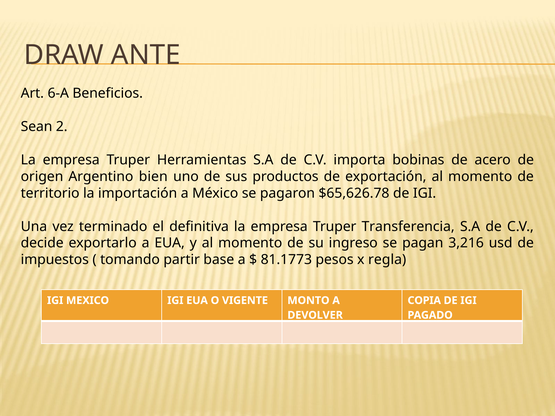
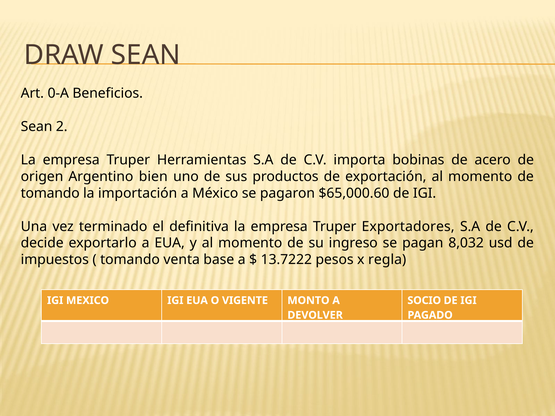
DRAW ANTE: ANTE -> SEAN
6-A: 6-A -> 0-A
territorio at (50, 193): territorio -> tomando
$65,626.78: $65,626.78 -> $65,000.60
Transferencia: Transferencia -> Exportadores
3,216: 3,216 -> 8,032
partir: partir -> venta
81.1773: 81.1773 -> 13.7222
COPIA: COPIA -> SOCIO
